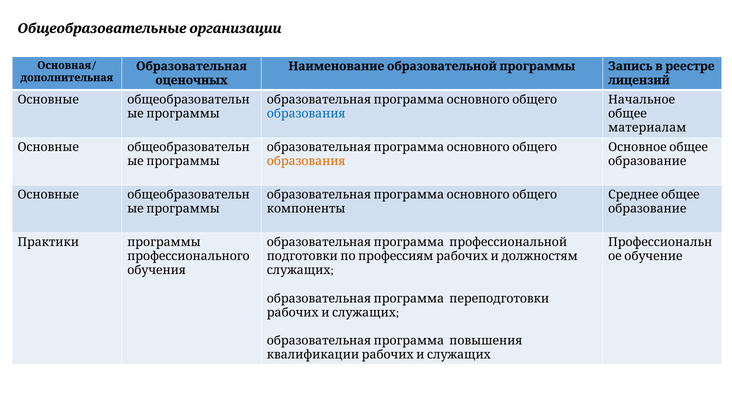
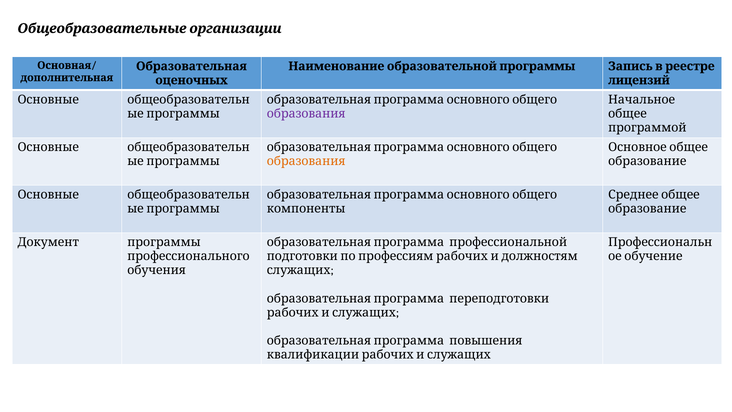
образования at (306, 114) colour: blue -> purple
материалам: материалам -> программой
Практики: Практики -> Документ
